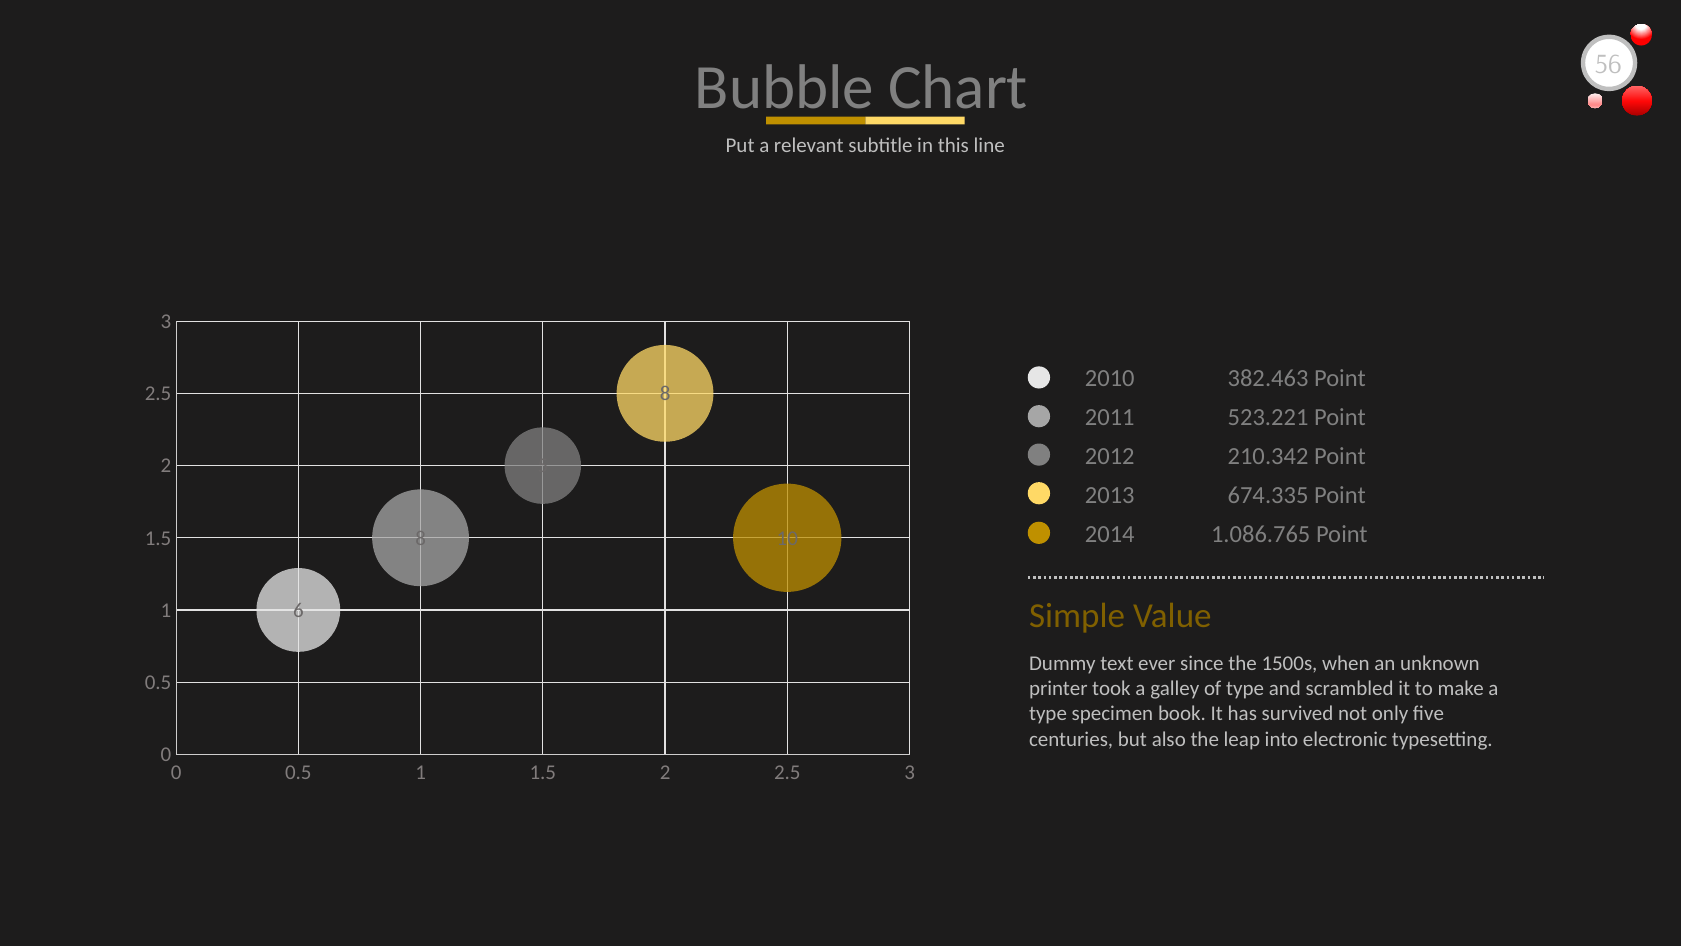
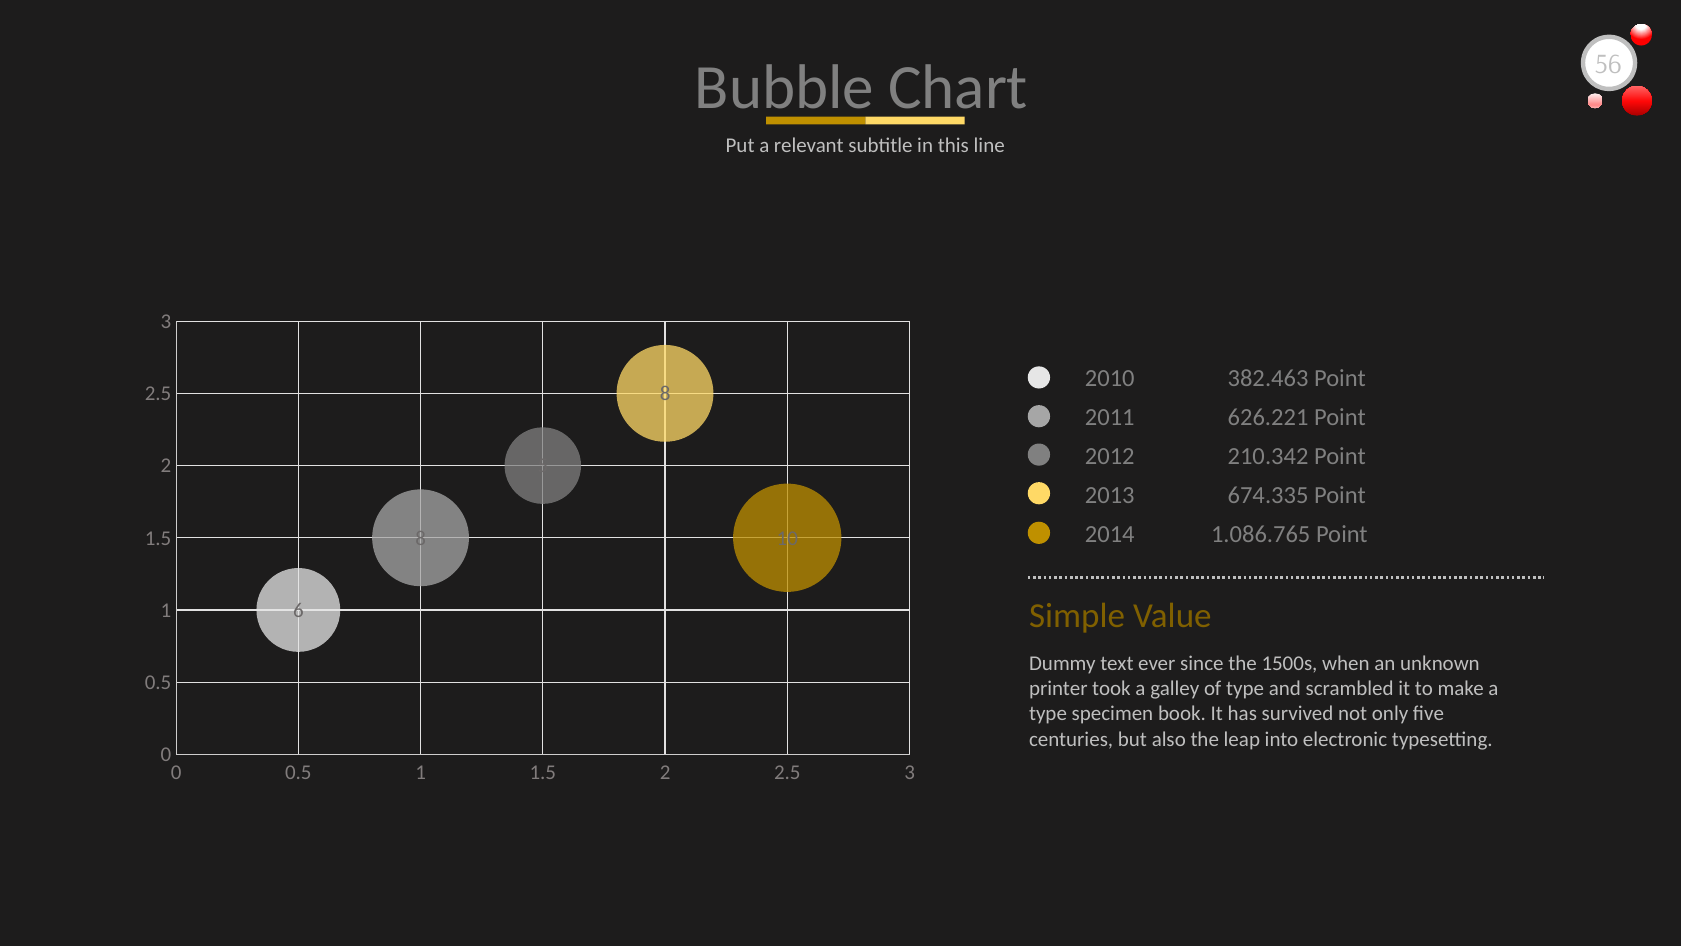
523.221: 523.221 -> 626.221
